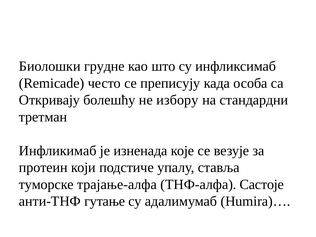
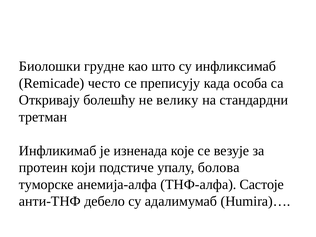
избору: избору -> велику
ставља: ставља -> болова
трајање-алфа: трајање-алфа -> анемија-алфа
гутање: гутање -> дебело
